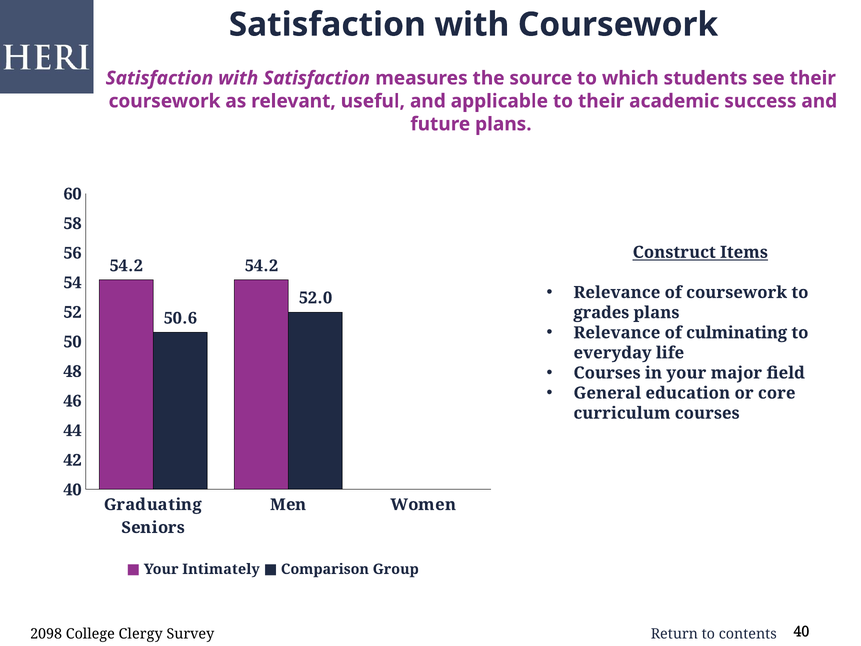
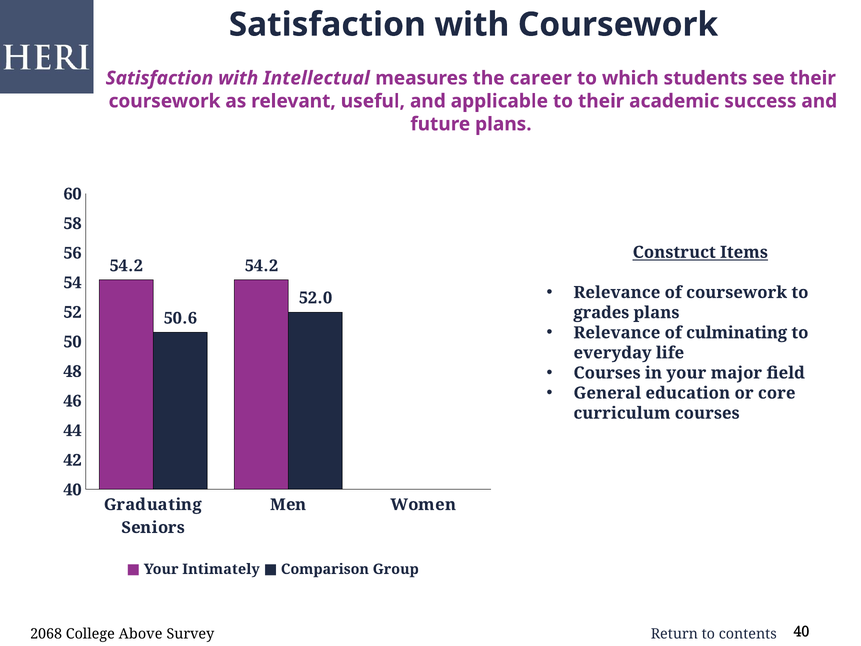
with Satisfaction: Satisfaction -> Intellectual
source: source -> career
2098: 2098 -> 2068
Clergy: Clergy -> Above
